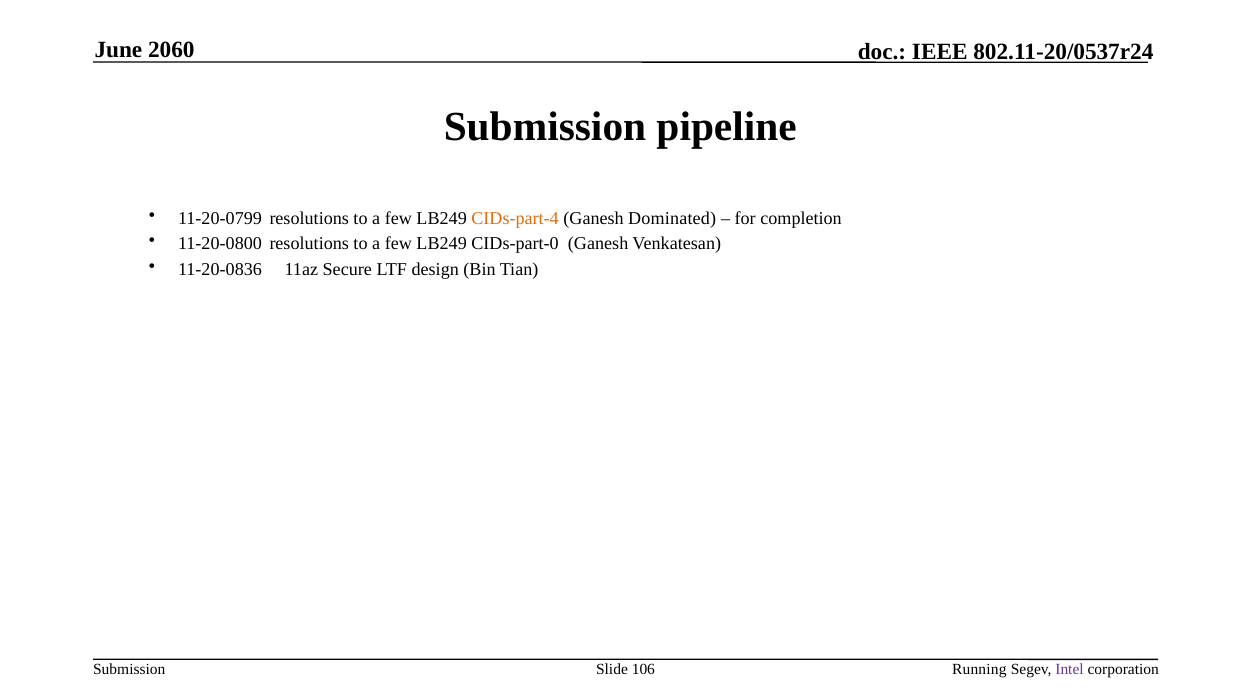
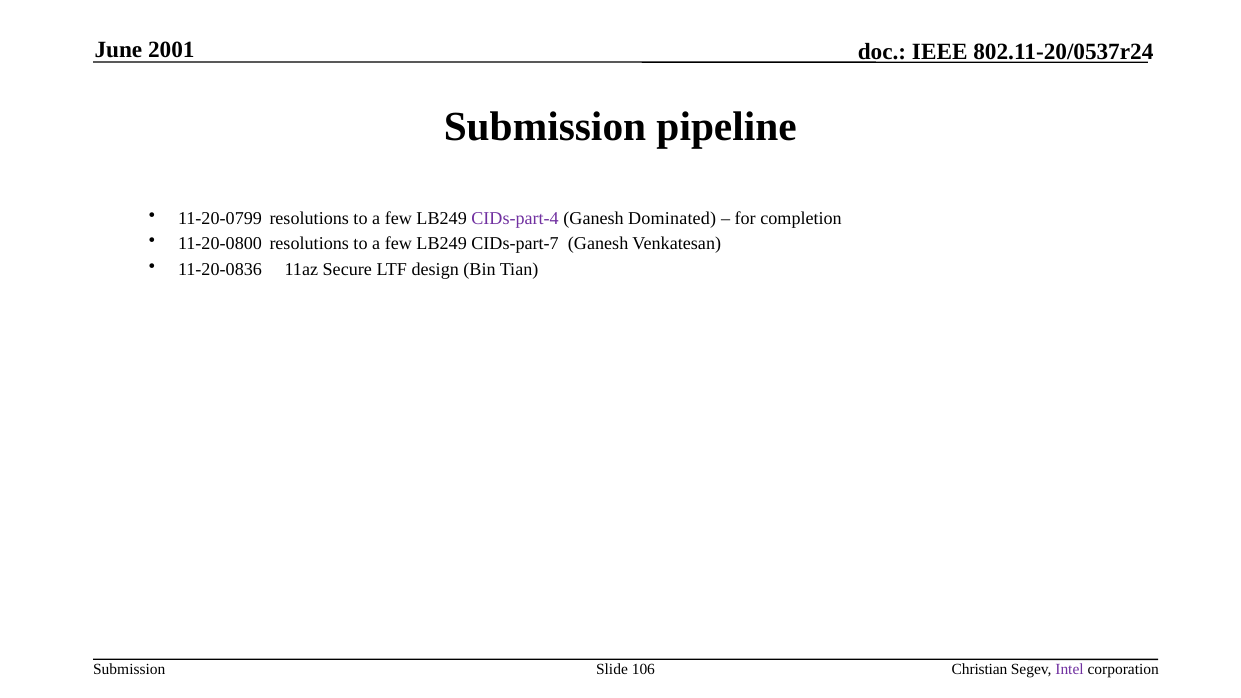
2060: 2060 -> 2001
CIDs-part-4 colour: orange -> purple
CIDs-part-0: CIDs-part-0 -> CIDs-part-7
Running: Running -> Christian
